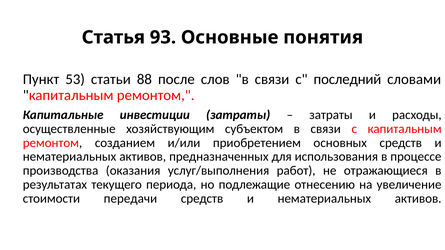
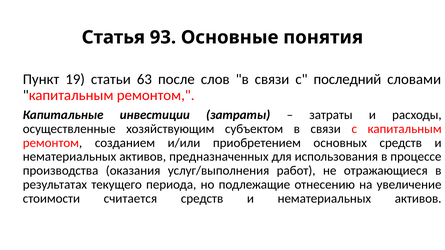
53: 53 -> 19
88: 88 -> 63
передачи: передачи -> считается
